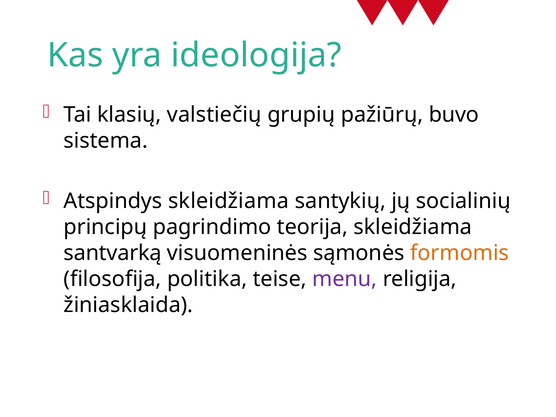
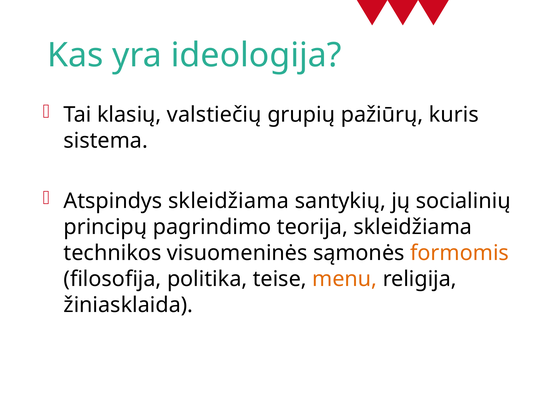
buvo: buvo -> kuris
santvarką: santvarką -> technikos
menu colour: purple -> orange
